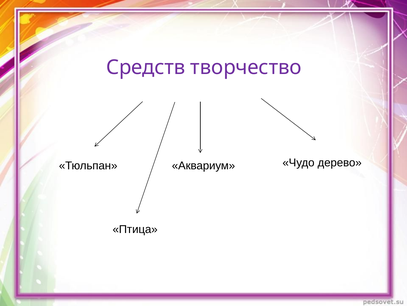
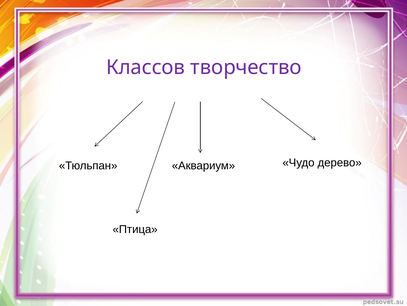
Средств: Средств -> Классов
